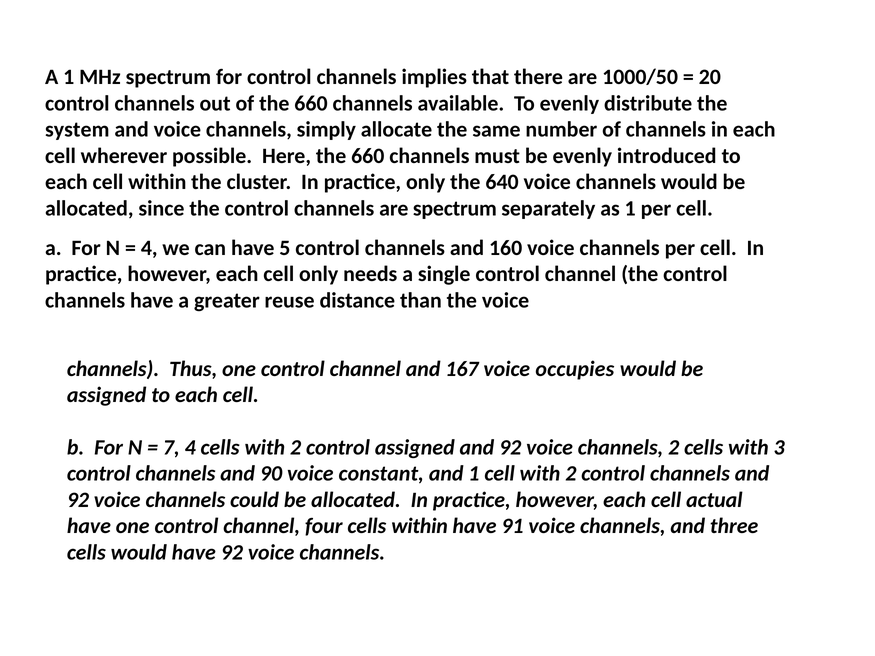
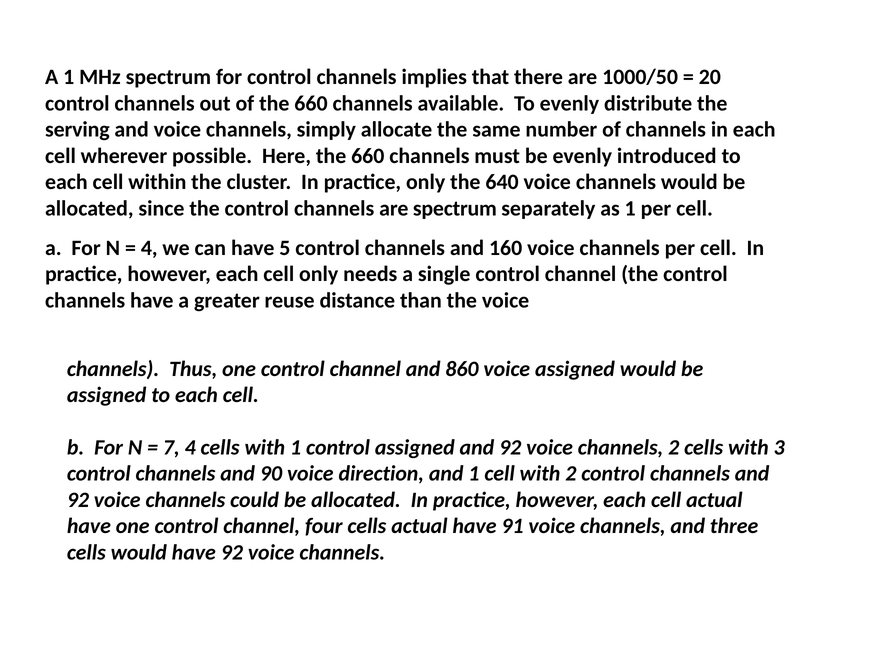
system: system -> serving
167: 167 -> 860
voice occupies: occupies -> assigned
cells with 2: 2 -> 1
constant: constant -> direction
cells within: within -> actual
